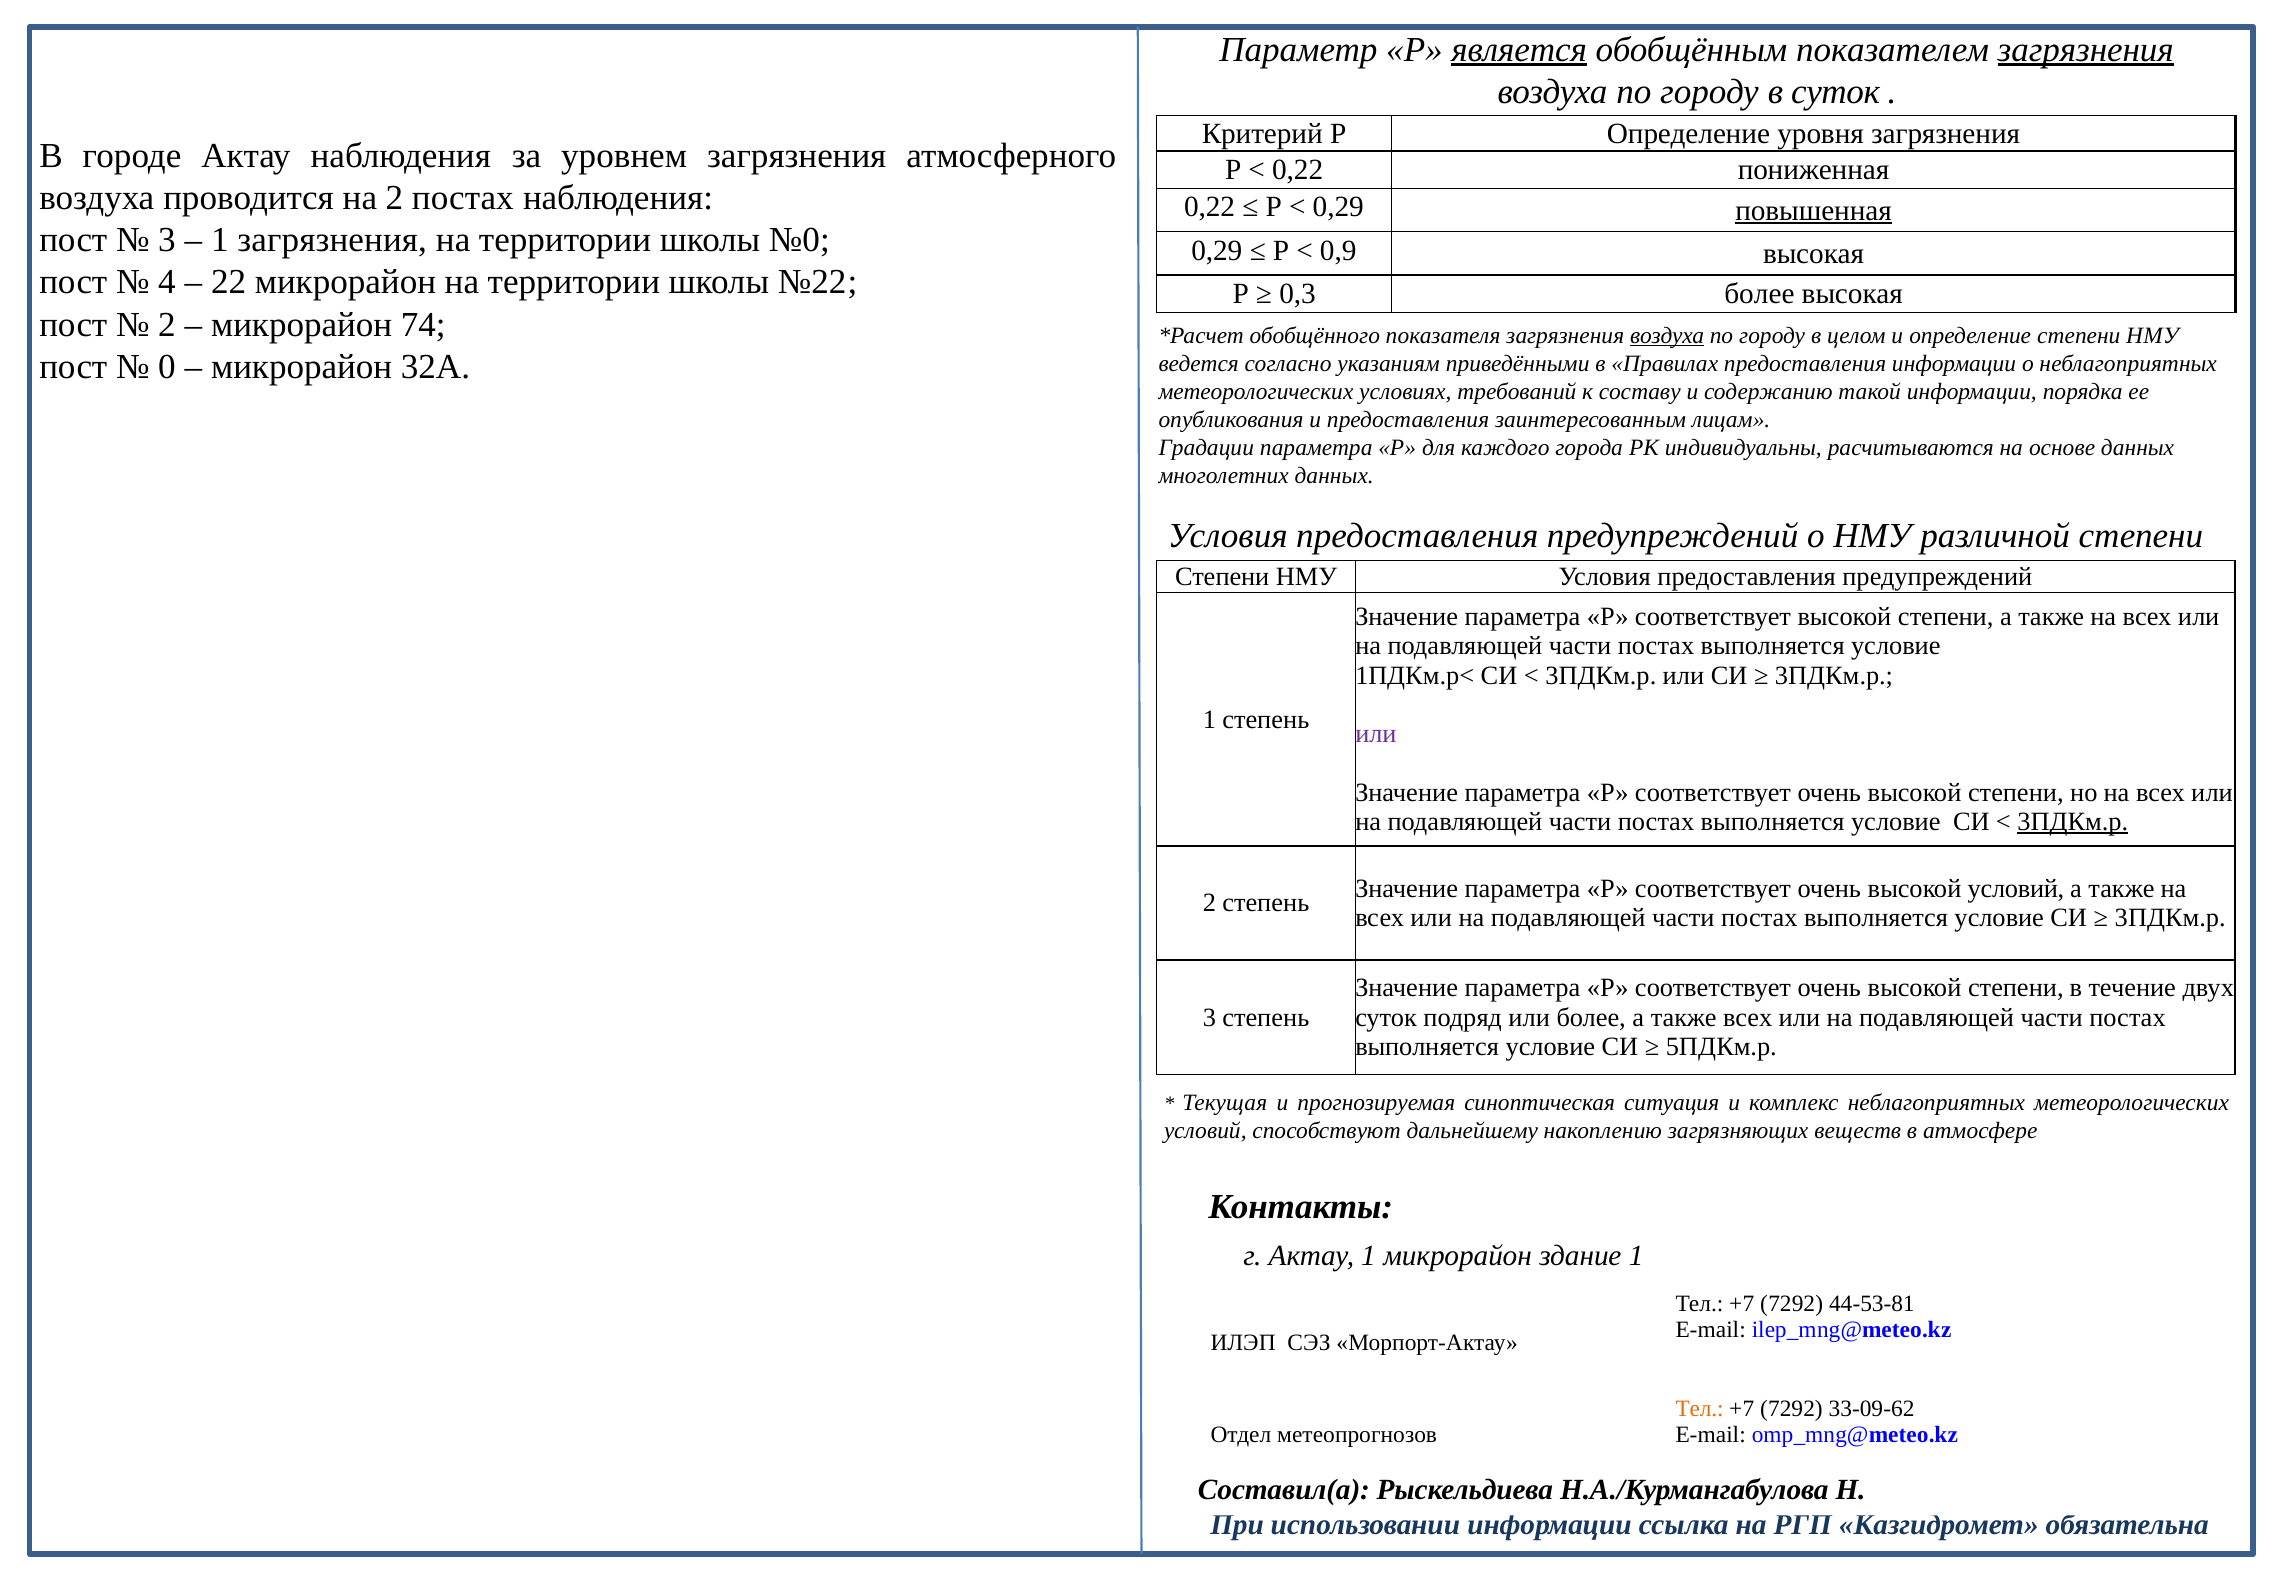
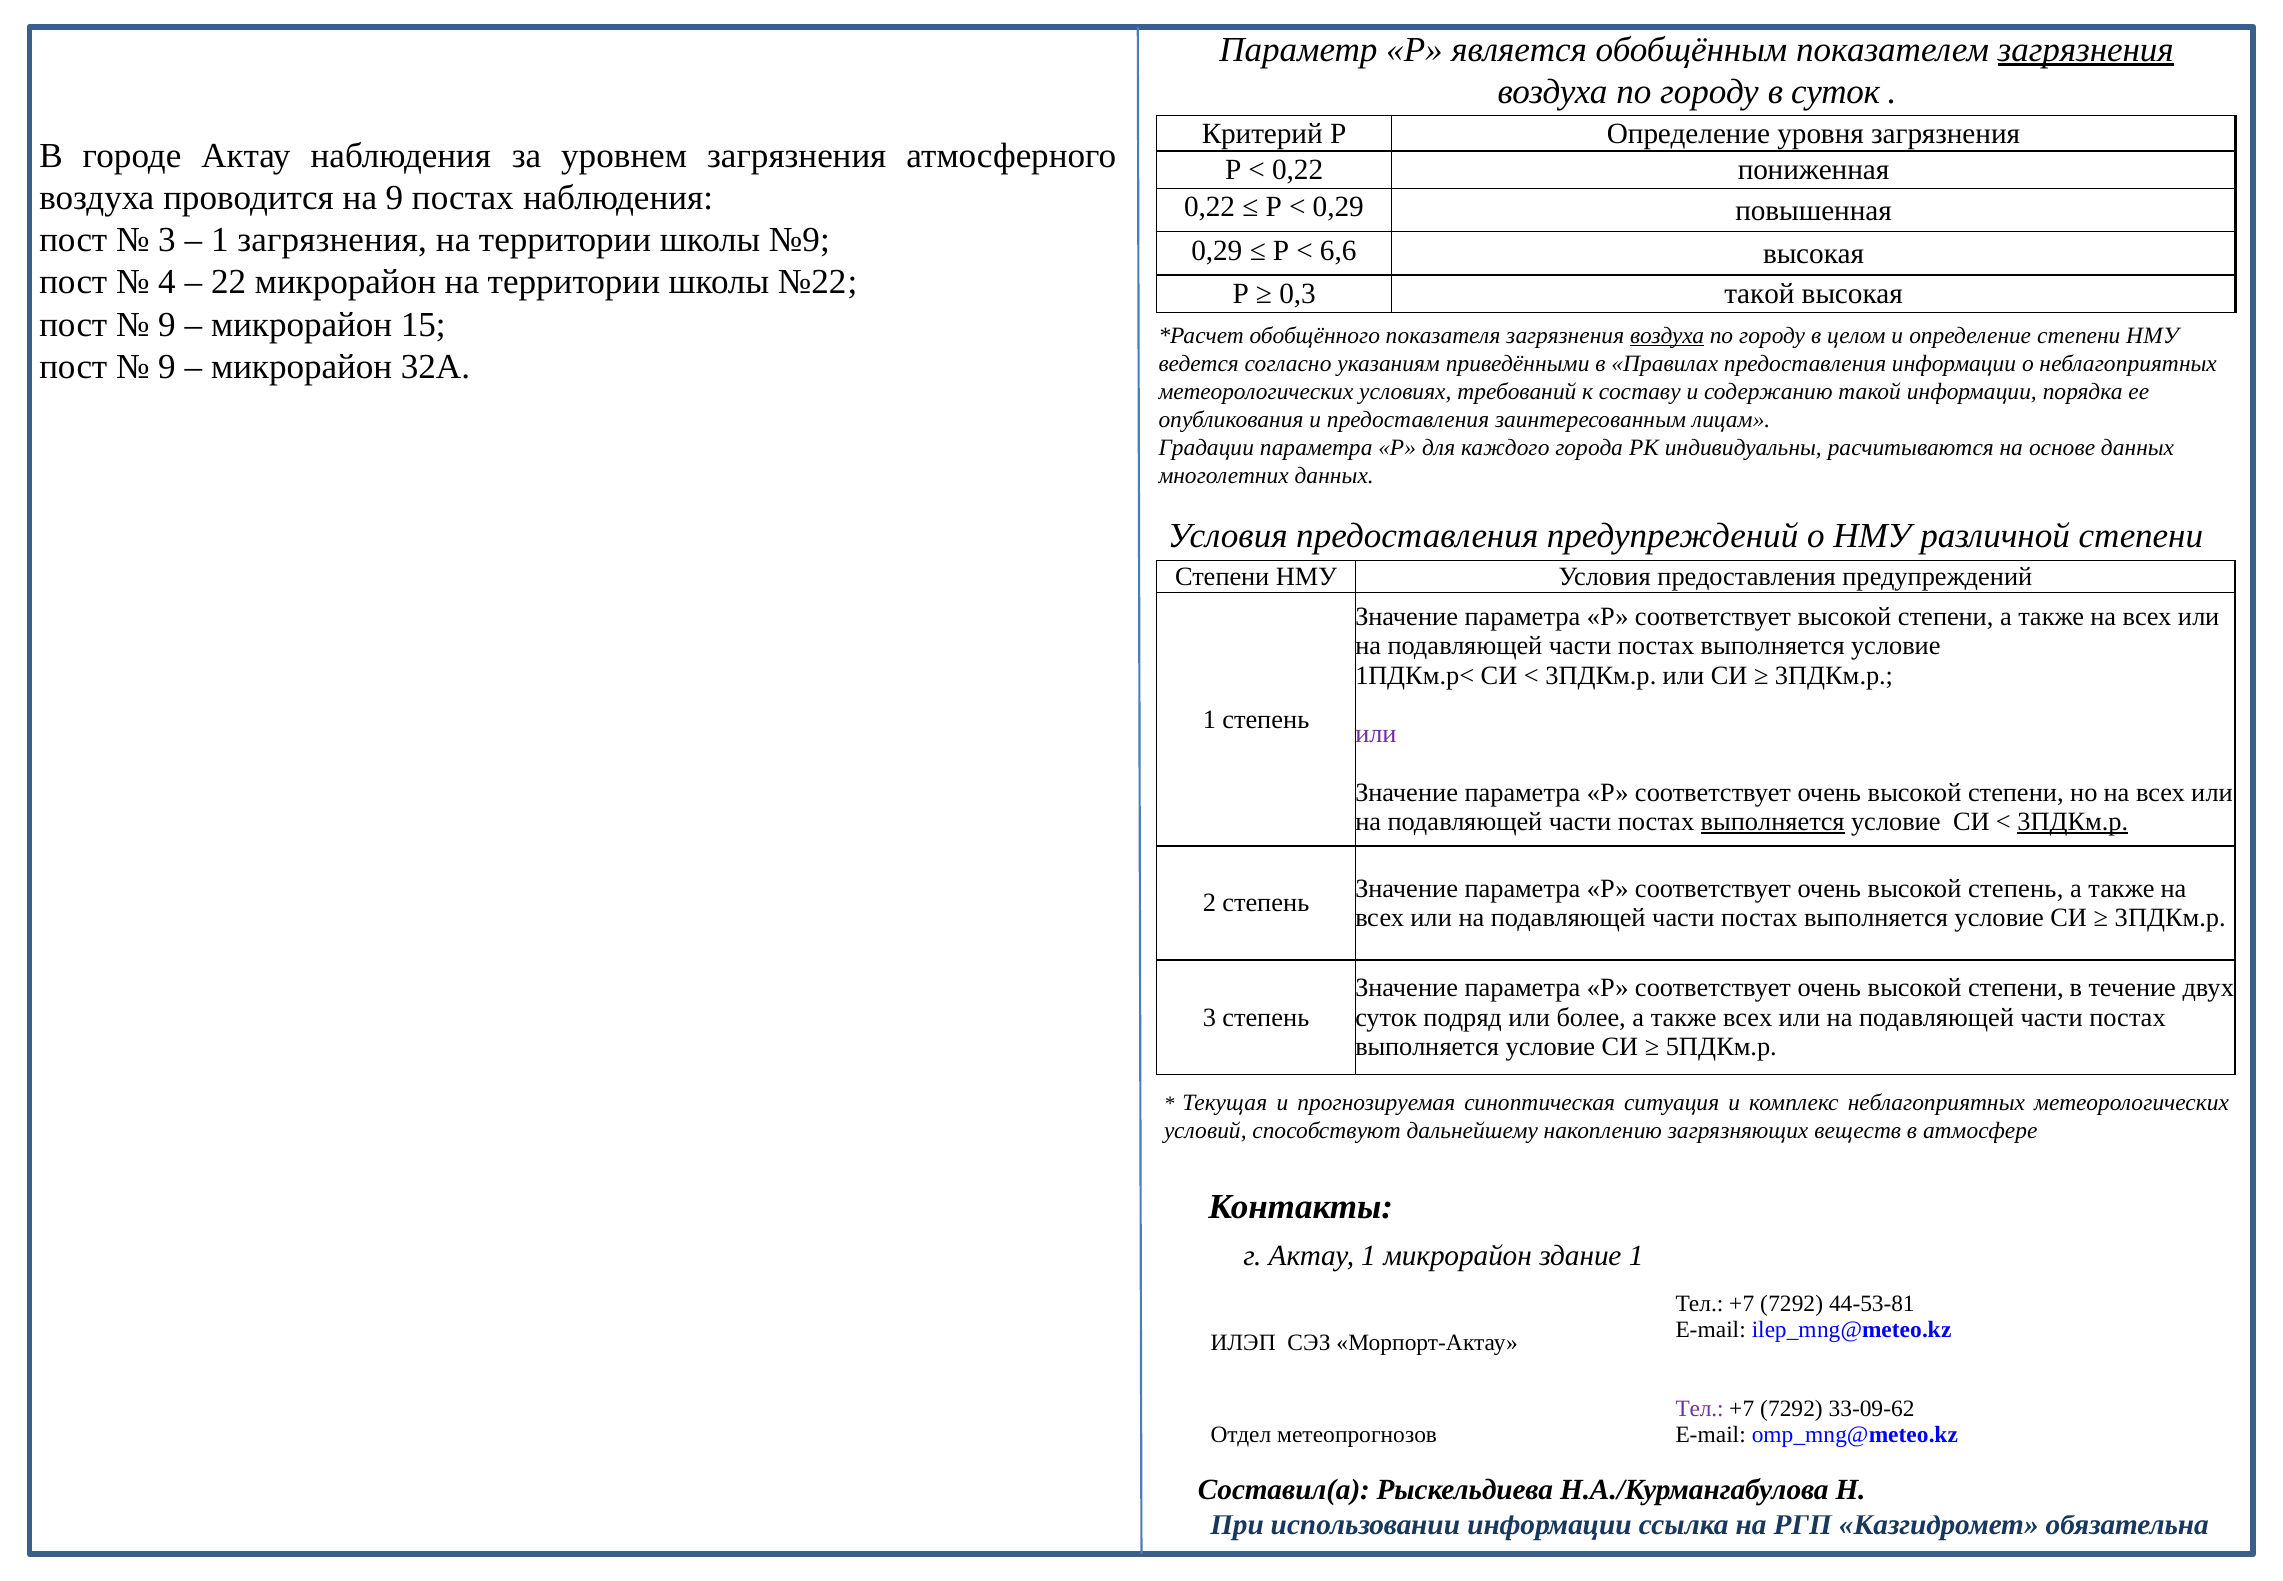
является underline: present -> none
на 2: 2 -> 9
повышенная underline: present -> none
№0: №0 -> №9
0,9: 0,9 -> 6,6
0,3 более: более -> такой
2 at (167, 324): 2 -> 9
74: 74 -> 15
0 at (167, 367): 0 -> 9
выполняется at (1773, 821) underline: none -> present
высокой условий: условий -> степень
Тел at (1700, 1409) colour: orange -> purple
